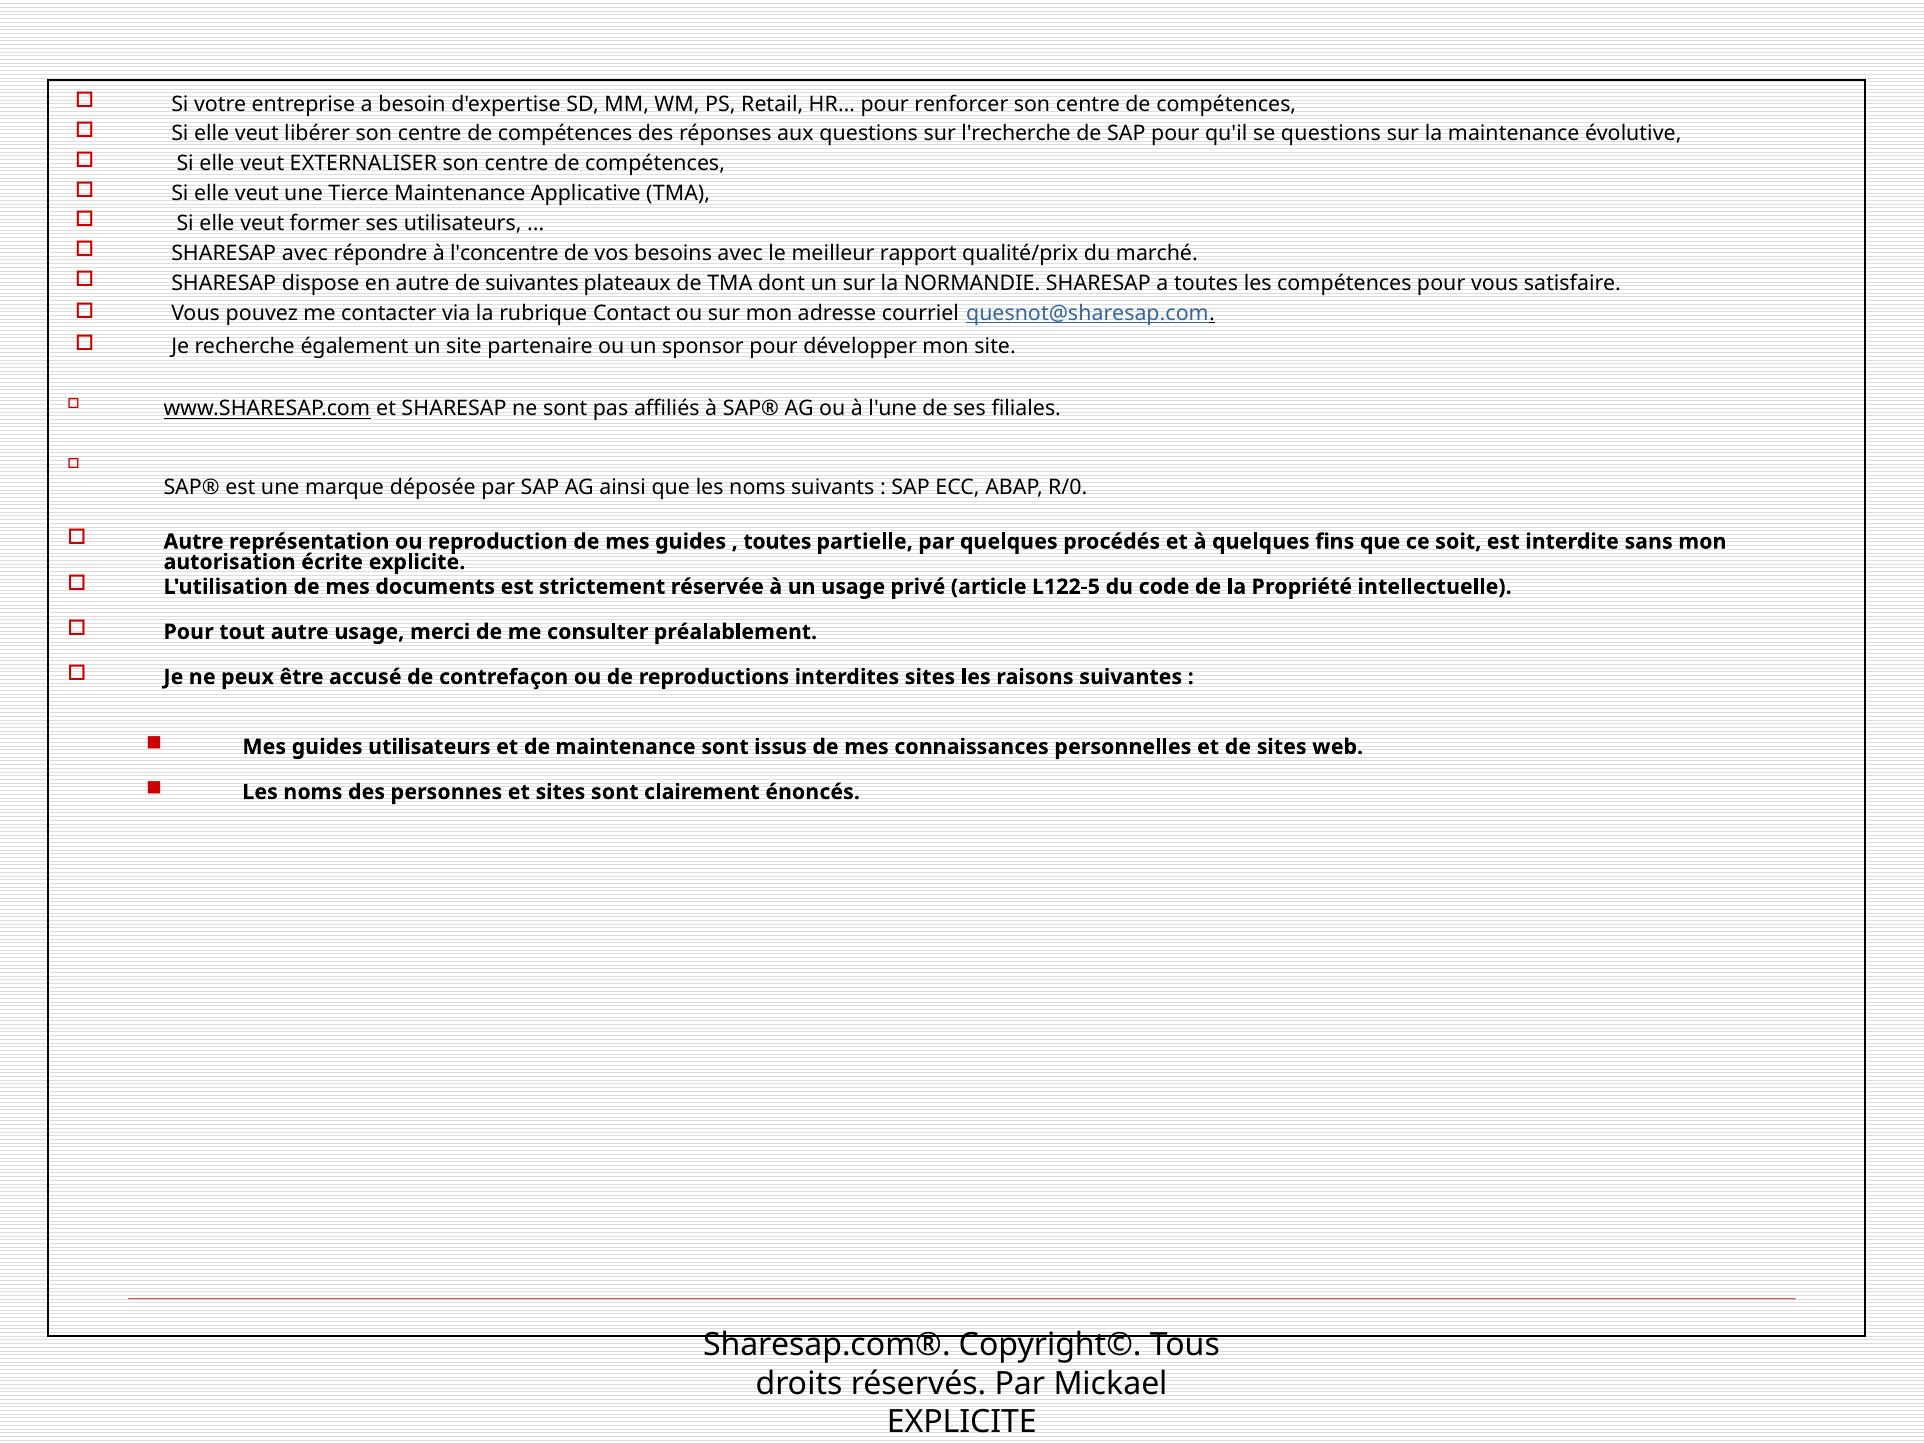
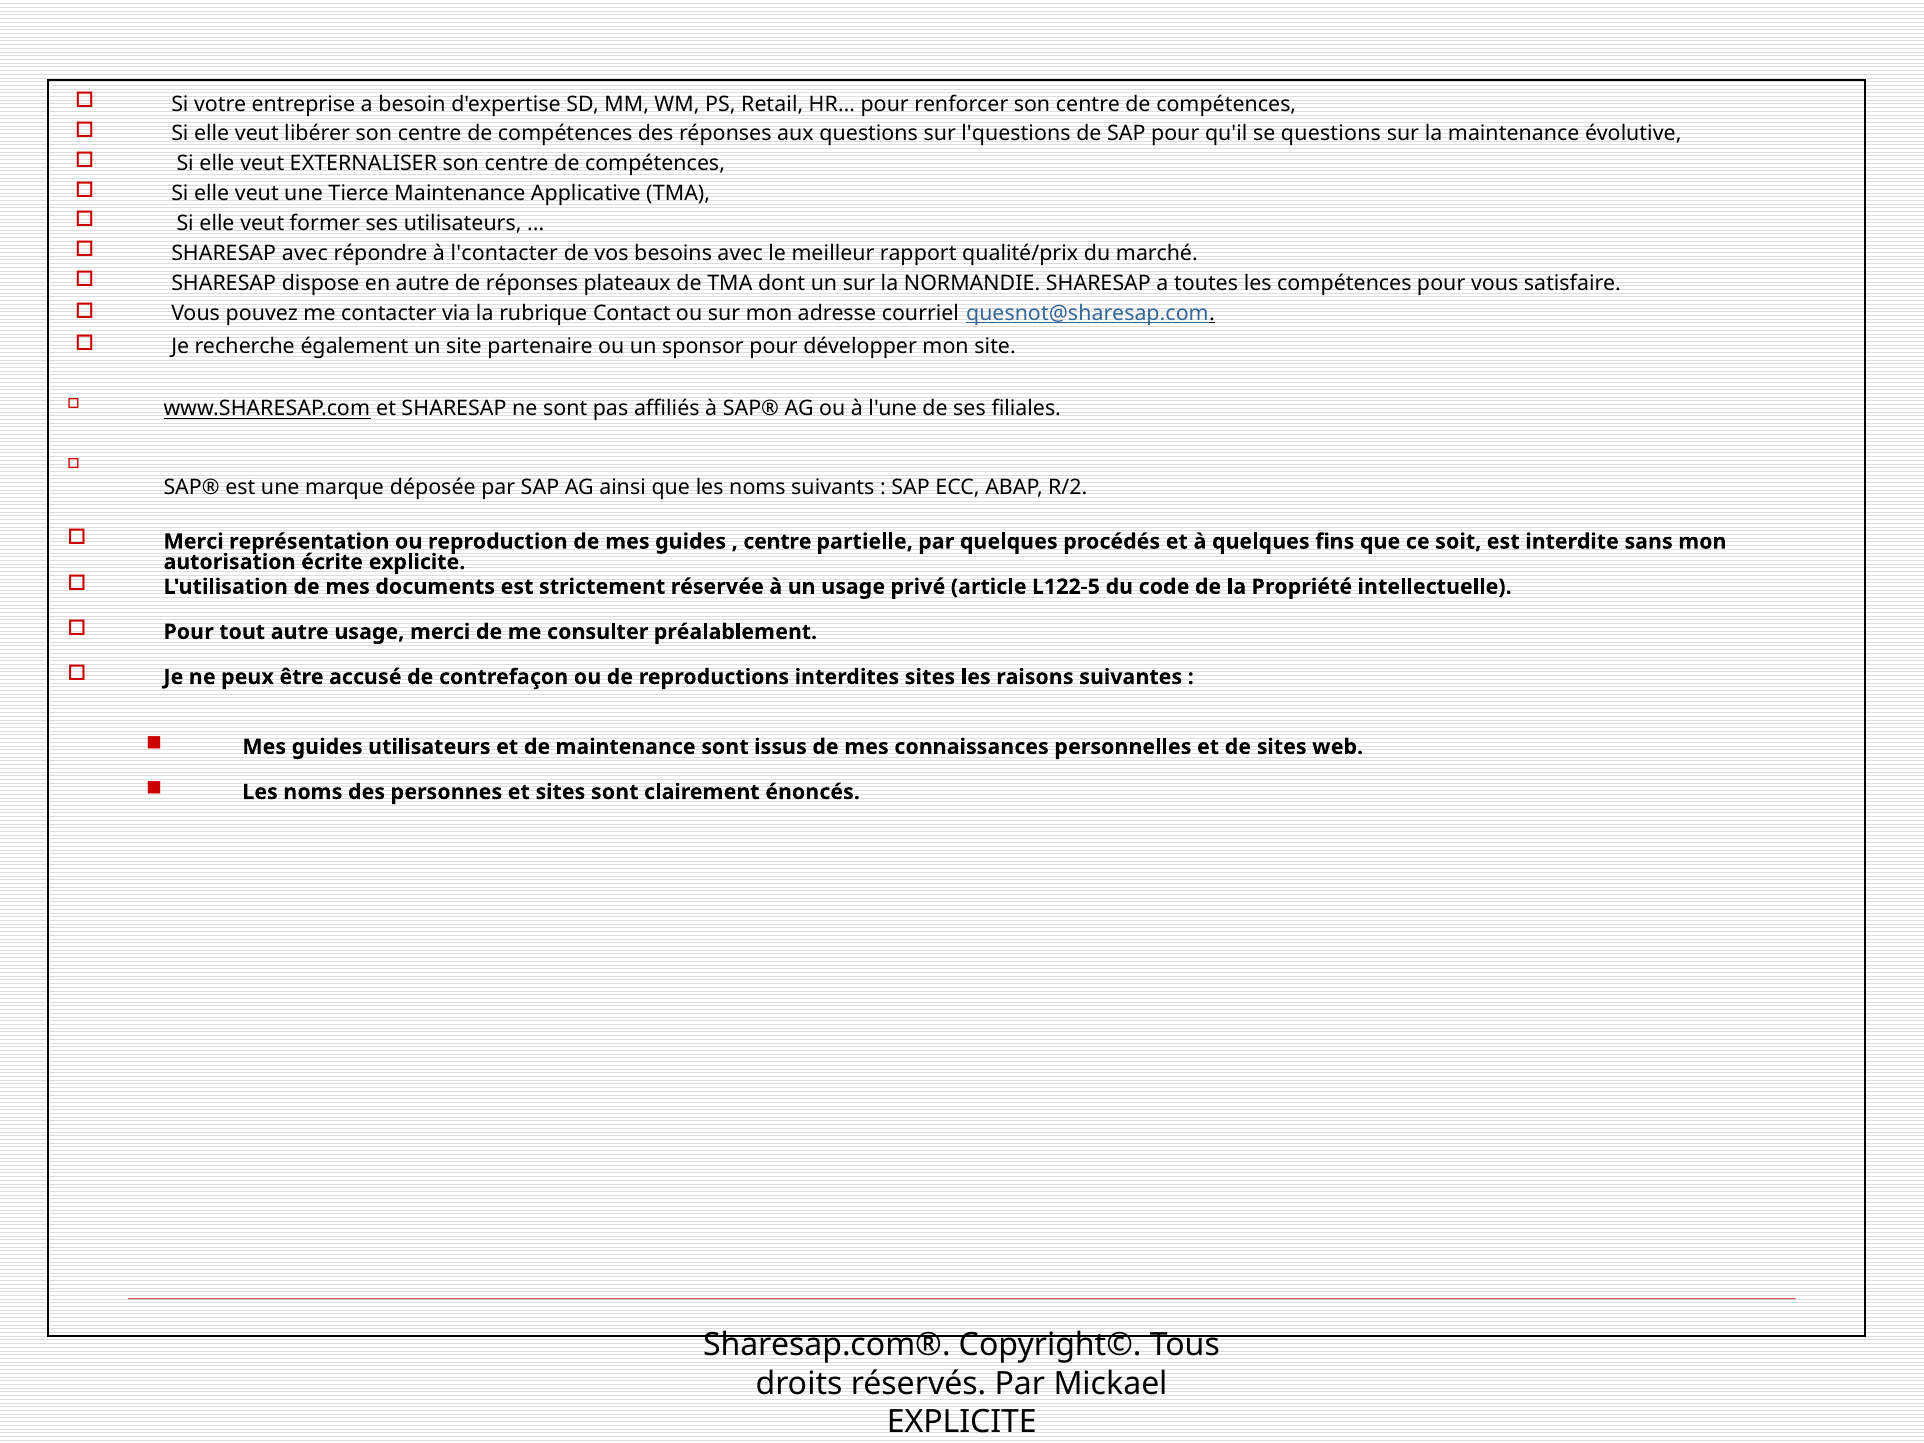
l'recherche: l'recherche -> l'questions
l'concentre: l'concentre -> l'contacter
de suivantes: suivantes -> réponses
R/0: R/0 -> R/2
Autre at (194, 542): Autre -> Merci
toutes at (777, 542): toutes -> centre
